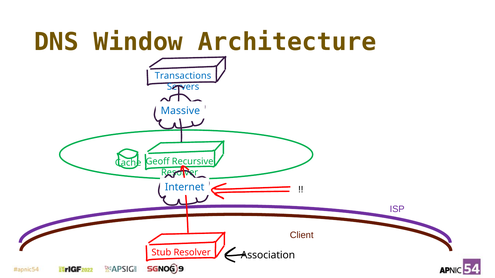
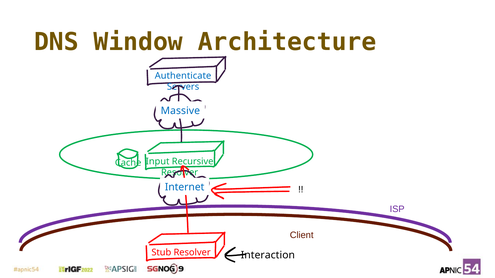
Transactions: Transactions -> Authenticate
Geoff: Geoff -> Input
Association: Association -> Interaction
